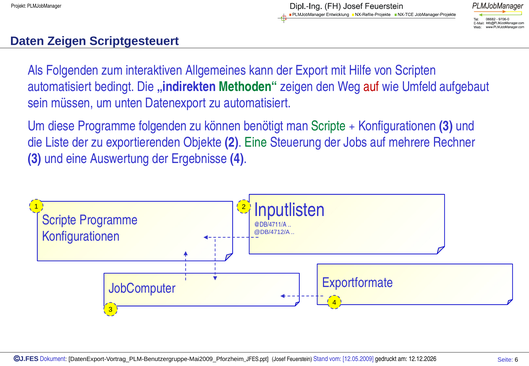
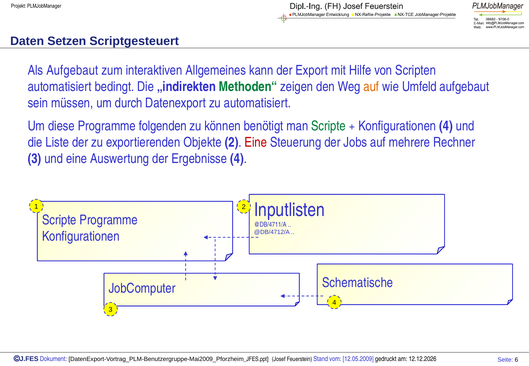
Daten Zeigen: Zeigen -> Setzen
Als Folgenden: Folgenden -> Aufgebaut
auf at (371, 87) colour: red -> orange
unten: unten -> durch
Konfigurationen 3: 3 -> 4
Eine at (256, 142) colour: green -> red
Exportformate: Exportformate -> Schematische
